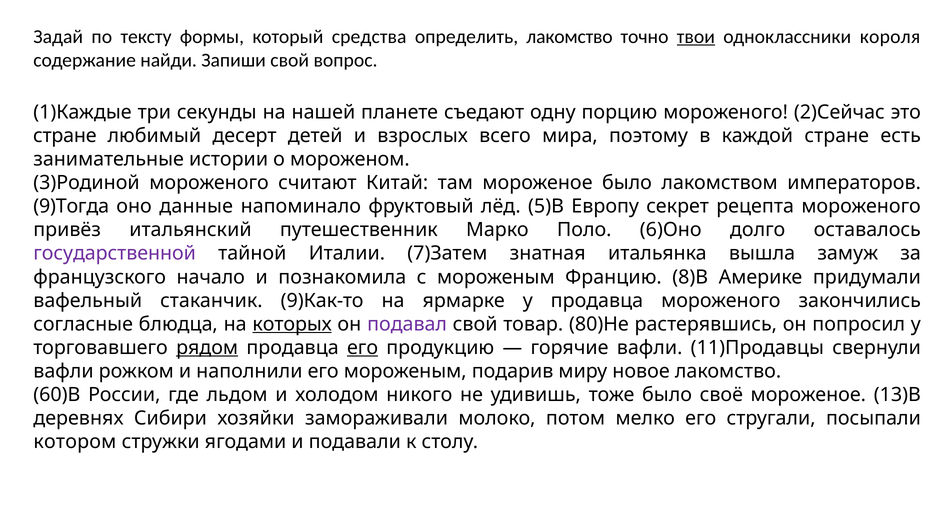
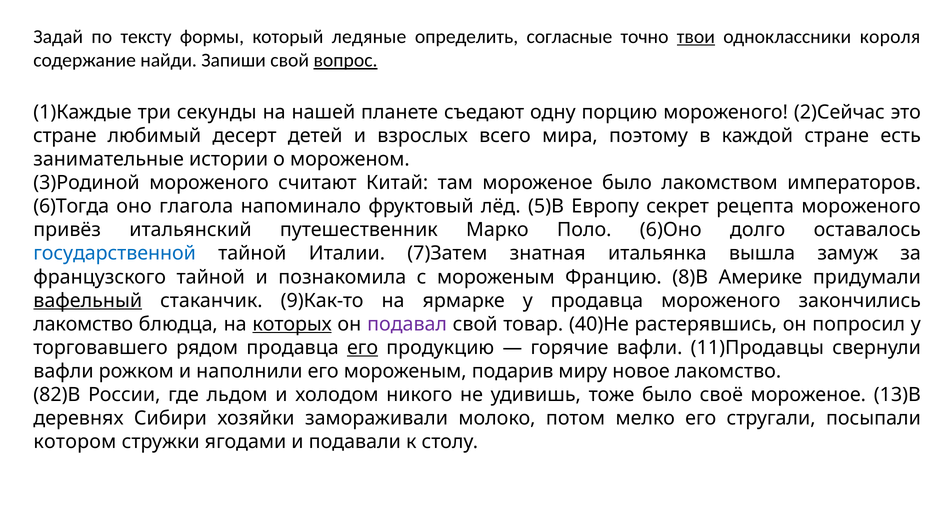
средства: средства -> ледяные
определить лакомство: лакомство -> согласные
вопрос underline: none -> present
9)Тогда: 9)Тогда -> 6)Тогда
данные: данные -> глагола
государственной colour: purple -> blue
французского начало: начало -> тайной
вафельный underline: none -> present
согласные at (83, 324): согласные -> лакомство
80)Не: 80)Не -> 40)Не
рядом underline: present -> none
60)В: 60)В -> 82)В
